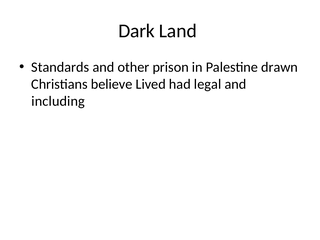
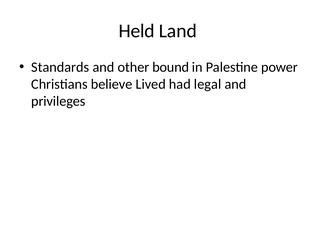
Dark: Dark -> Held
prison: prison -> bound
drawn: drawn -> power
including: including -> privileges
